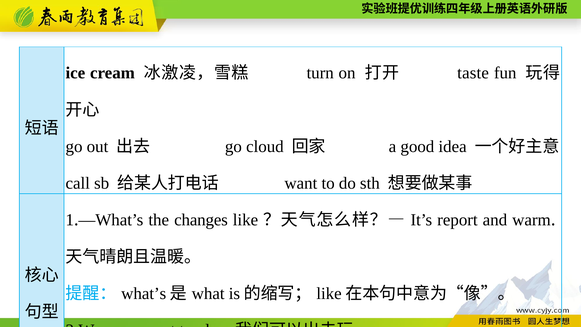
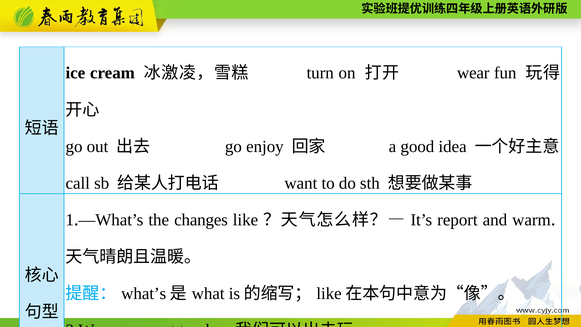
taste: taste -> wear
cloud: cloud -> enjoy
